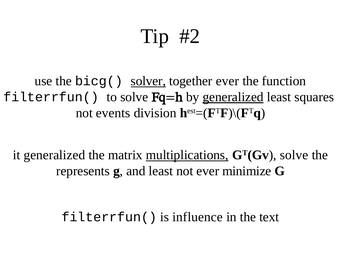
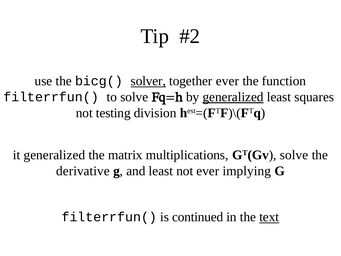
events: events -> testing
multiplications underline: present -> none
represents: represents -> derivative
minimize: minimize -> implying
influence: influence -> continued
text underline: none -> present
